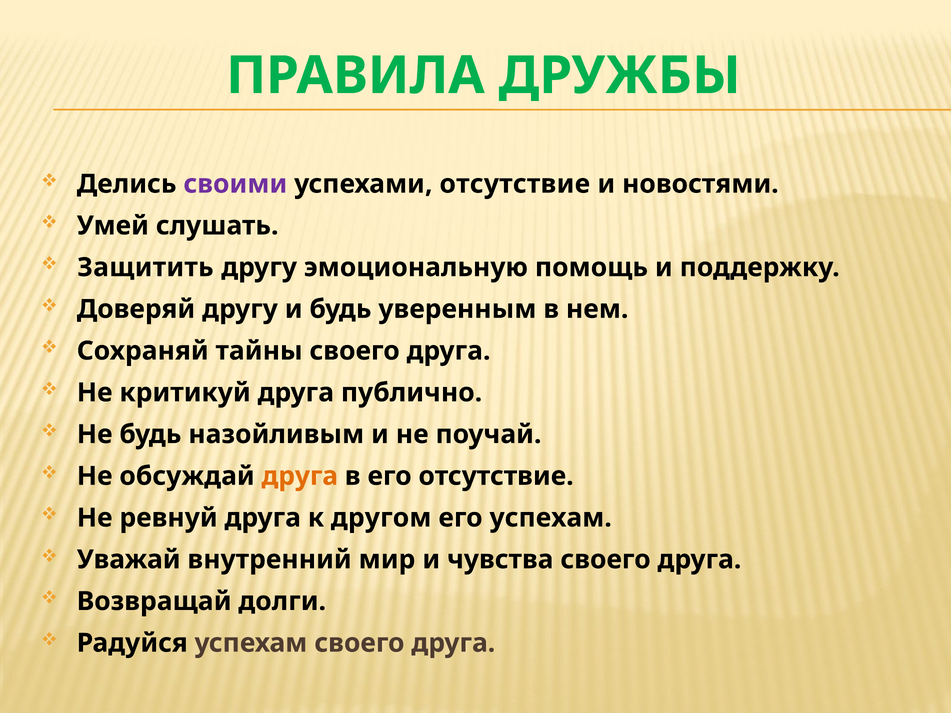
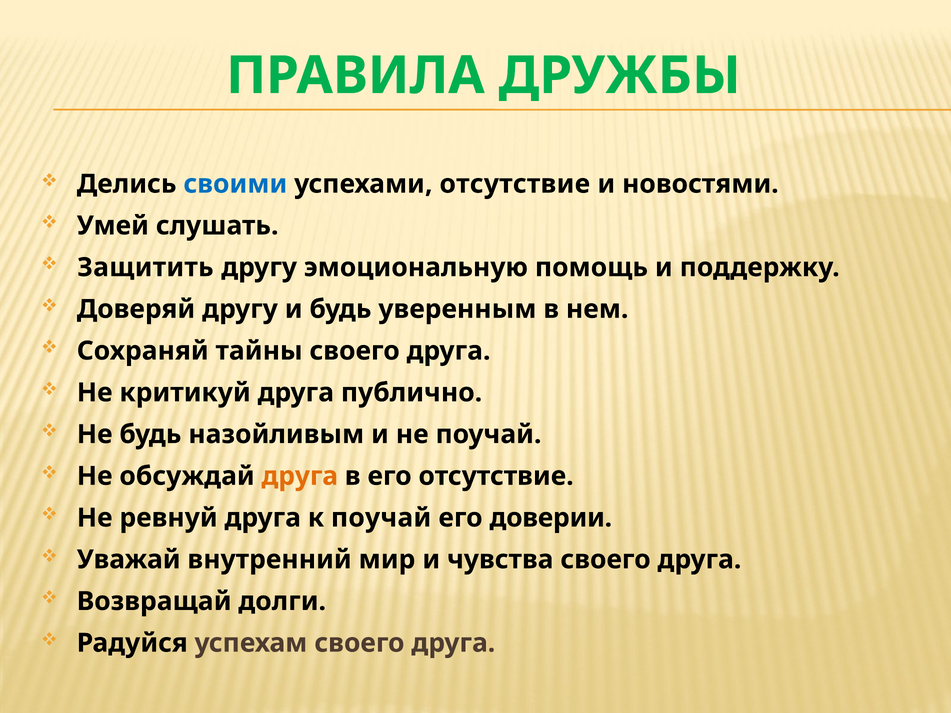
своими colour: purple -> blue
к другом: другом -> поучай
его успехам: успехам -> доверии
